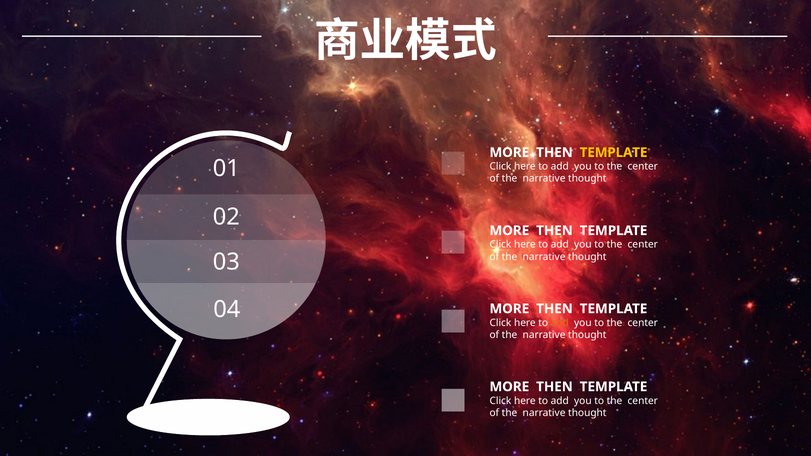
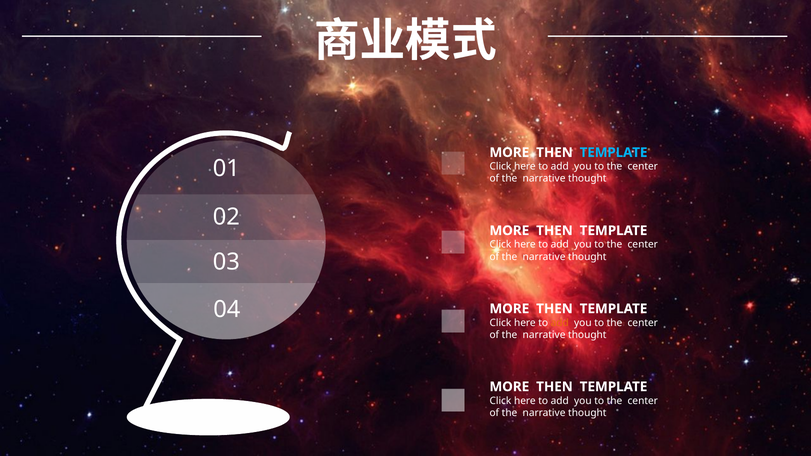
TEMPLATE at (614, 153) colour: yellow -> light blue
